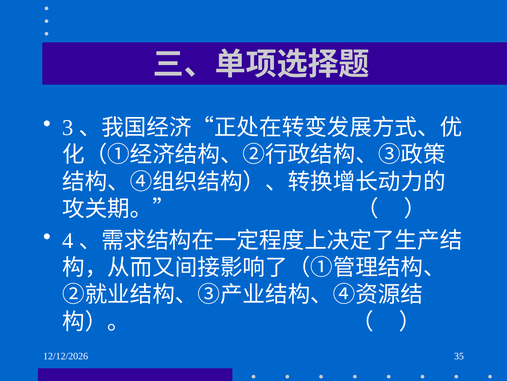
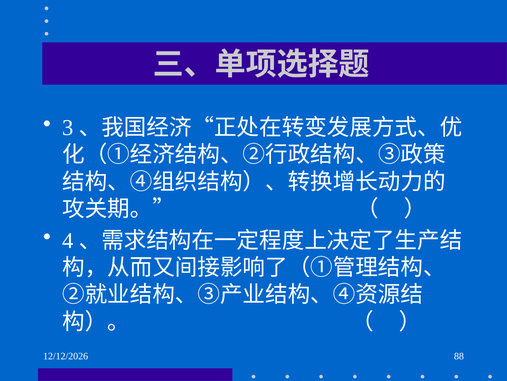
35: 35 -> 88
